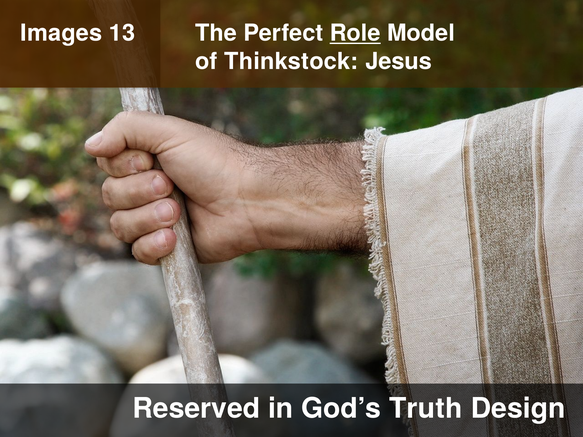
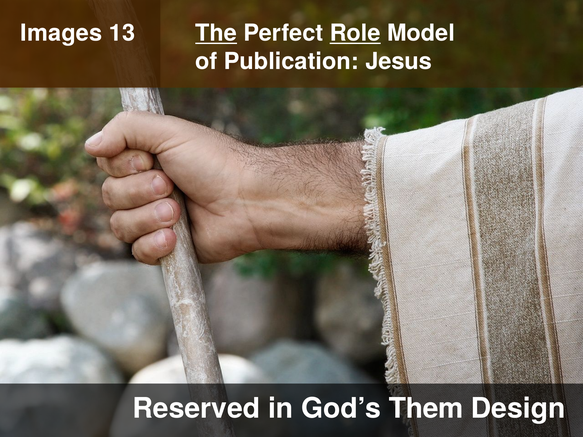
The underline: none -> present
Thinkstock: Thinkstock -> Publication
Truth: Truth -> Them
